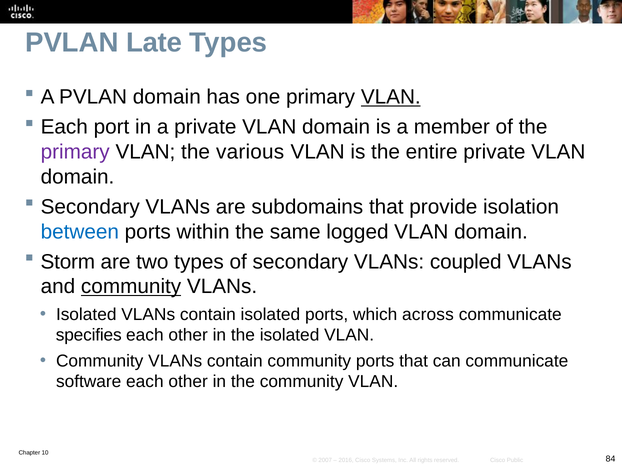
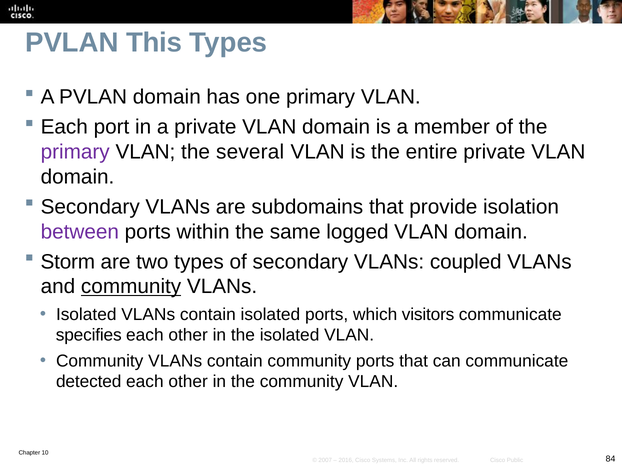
Late: Late -> This
VLAN at (391, 97) underline: present -> none
various: various -> several
between colour: blue -> purple
across: across -> visitors
software: software -> detected
